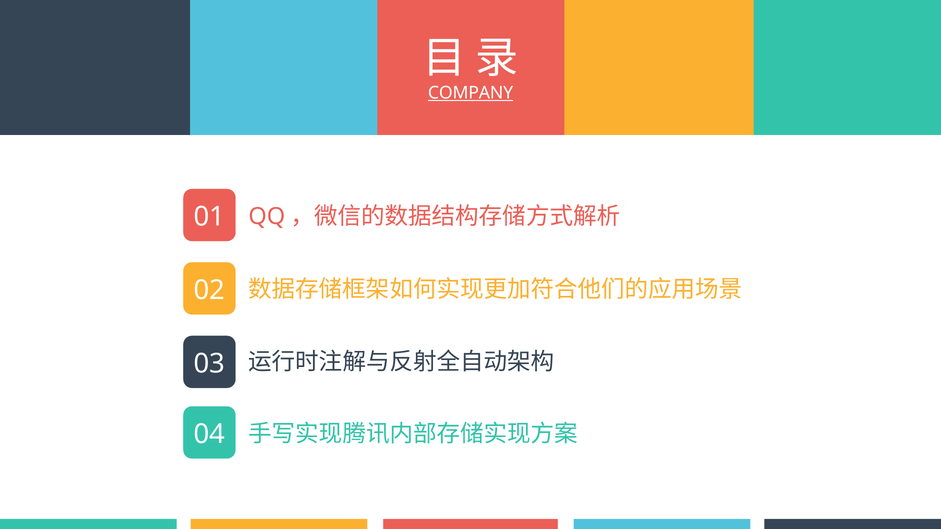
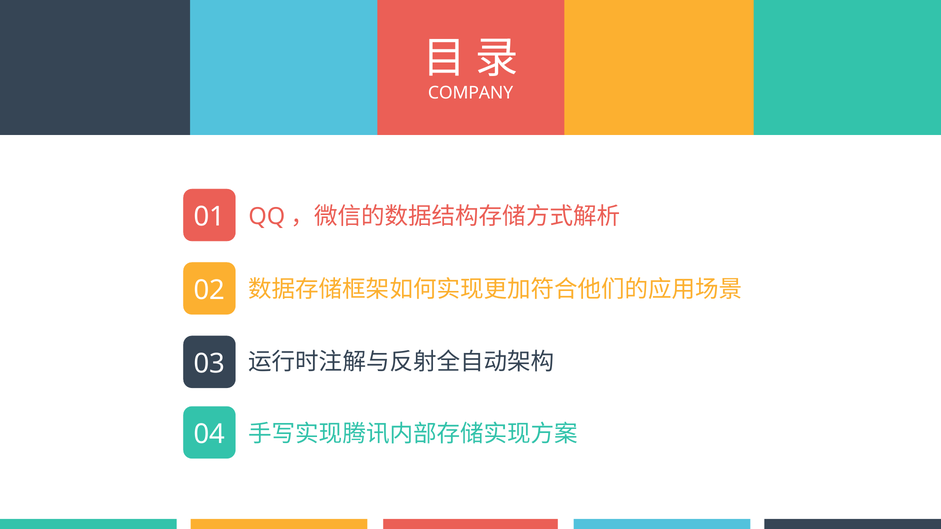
COMPANY underline: present -> none
